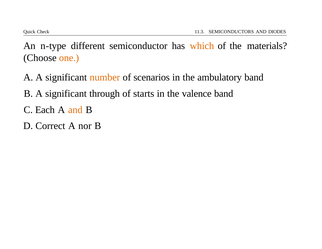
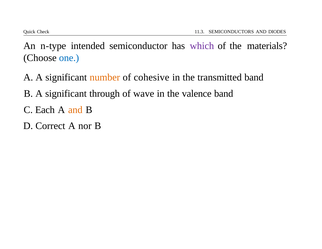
different: different -> intended
which colour: orange -> purple
one colour: orange -> blue
scenarios: scenarios -> cohesive
ambulatory: ambulatory -> transmitted
starts: starts -> wave
